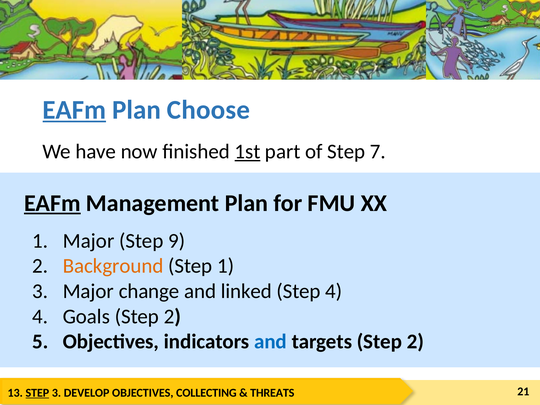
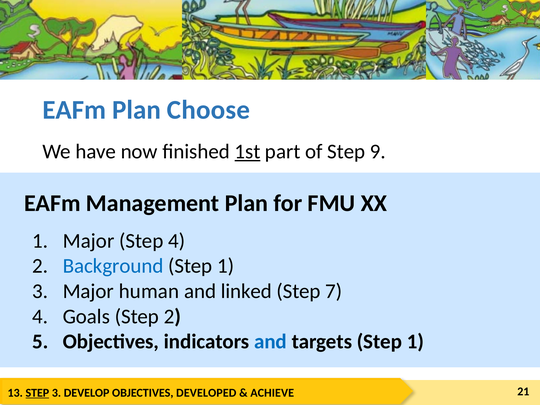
EAFm at (74, 110) underline: present -> none
7: 7 -> 9
EAFm at (52, 203) underline: present -> none
Step 9: 9 -> 4
Background colour: orange -> blue
change: change -> human
Step 4: 4 -> 7
targets Step 2: 2 -> 1
COLLECTING: COLLECTING -> DEVELOPED
THREATS: THREATS -> ACHIEVE
